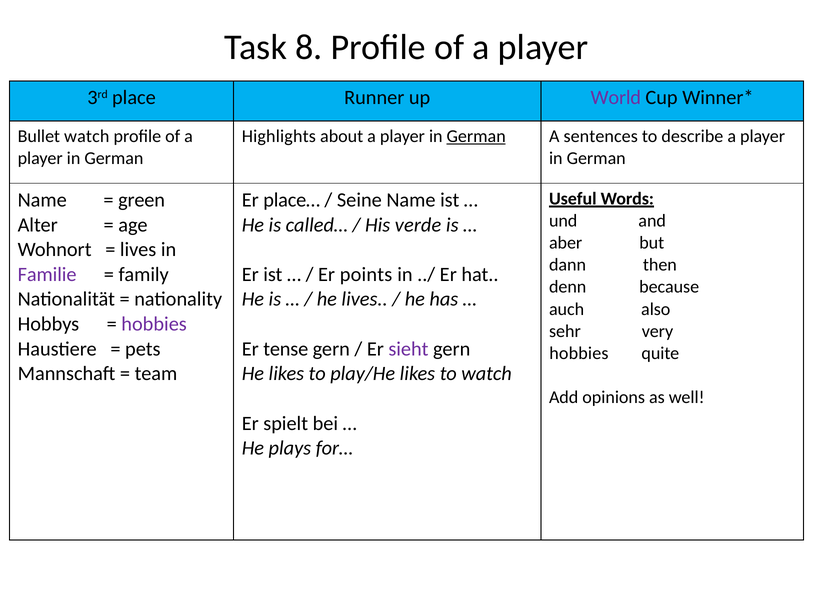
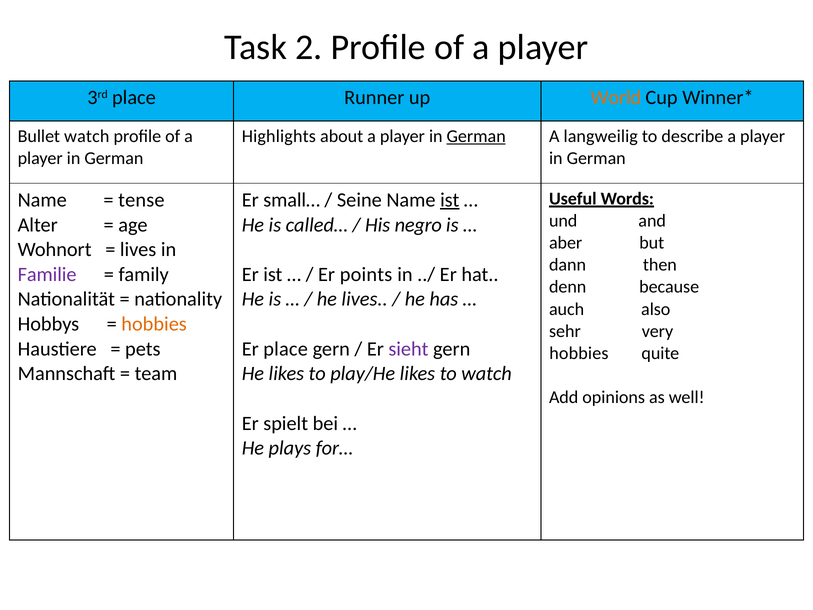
8: 8 -> 2
World colour: purple -> orange
sentences: sentences -> langweilig
green: green -> tense
place…: place… -> small…
ist at (450, 200) underline: none -> present
verde: verde -> negro
hobbies at (154, 324) colour: purple -> orange
Er tense: tense -> place
